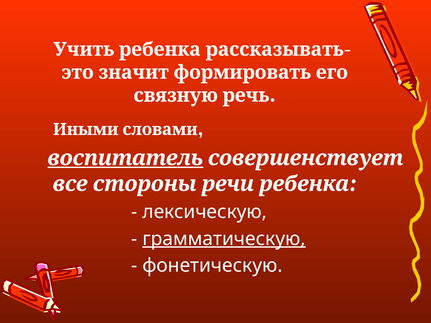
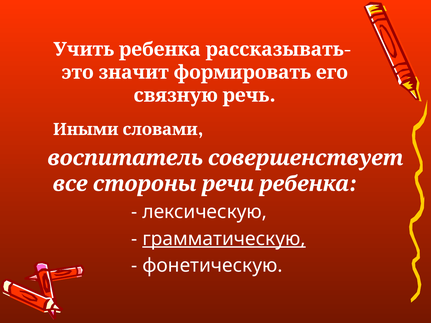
воспитатель underline: present -> none
